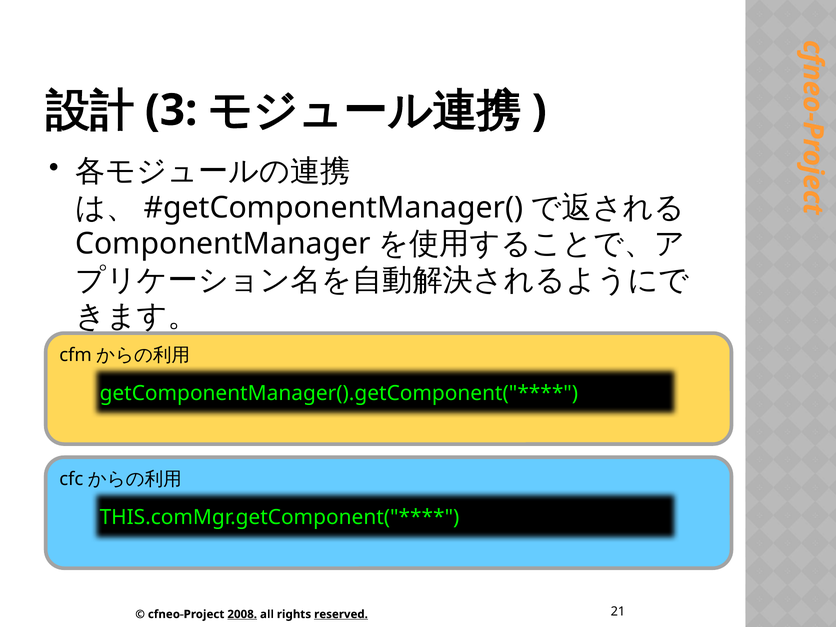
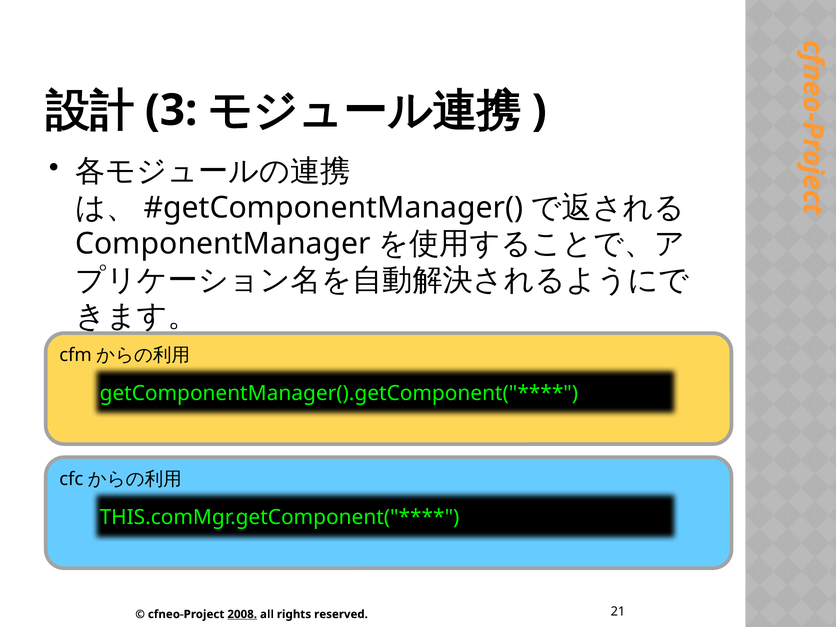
reserved underline: present -> none
